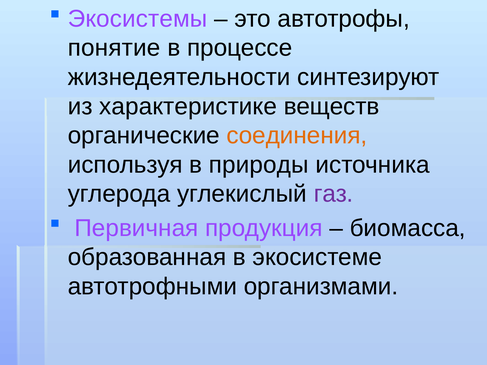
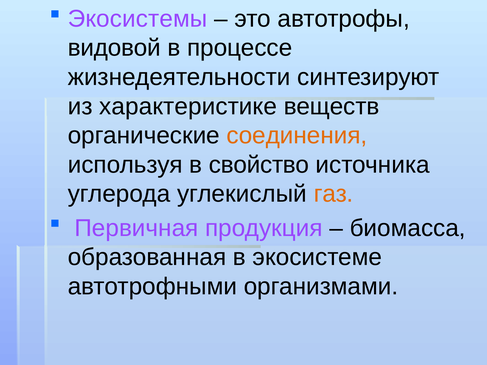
понятие: понятие -> видовой
природы: природы -> свойство
газ colour: purple -> orange
